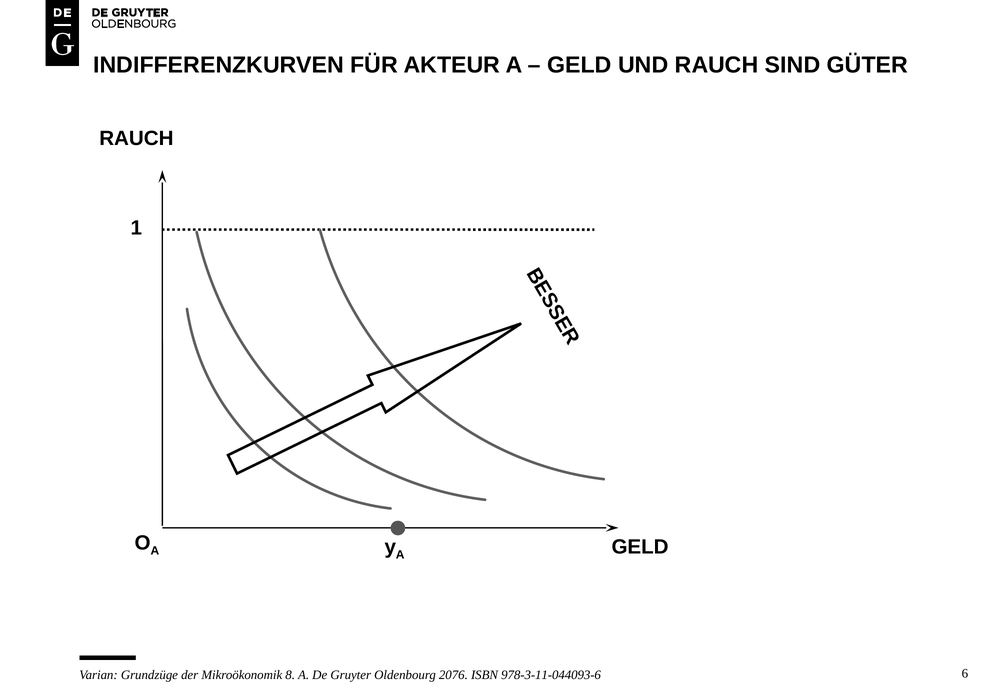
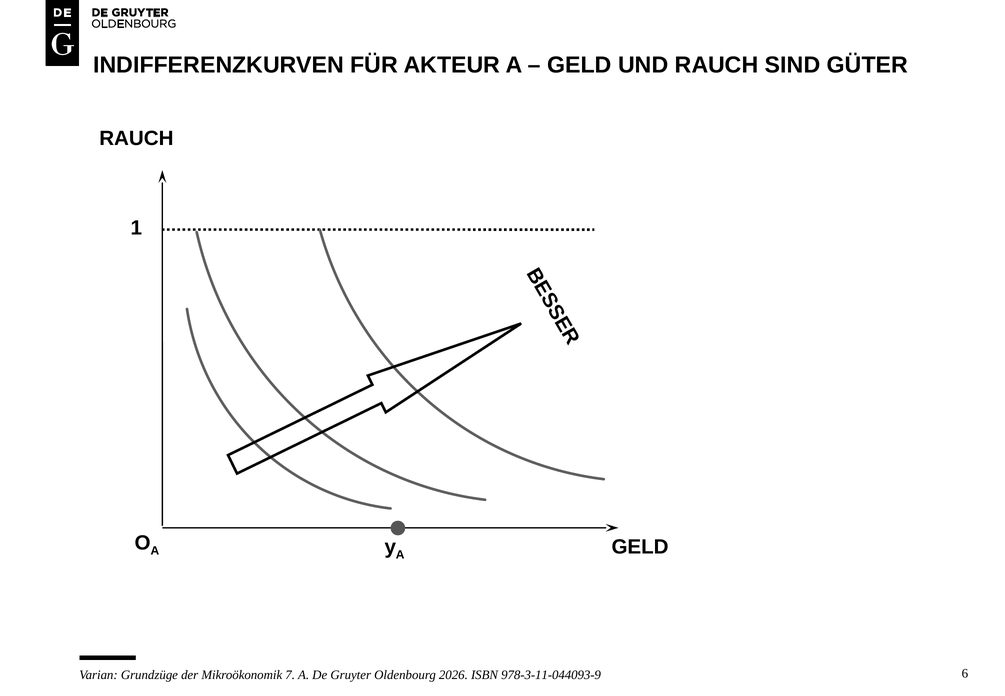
8: 8 -> 7
2076: 2076 -> 2026
978-3-11-044093-6: 978-3-11-044093-6 -> 978-3-11-044093-9
